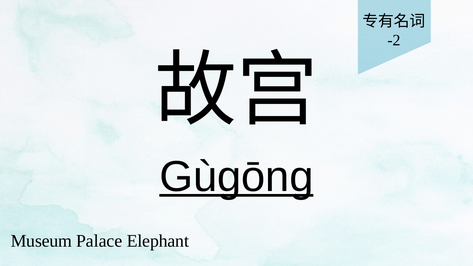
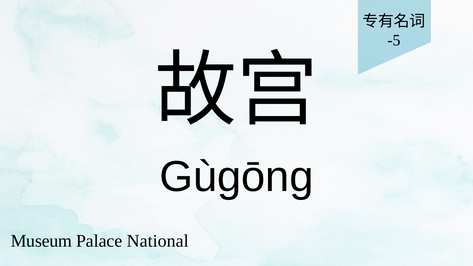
-2: -2 -> -5
Gùgōng underline: present -> none
Elephant: Elephant -> National
